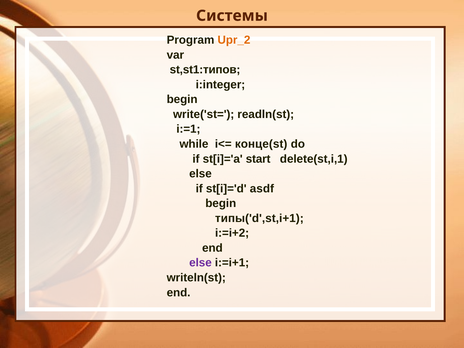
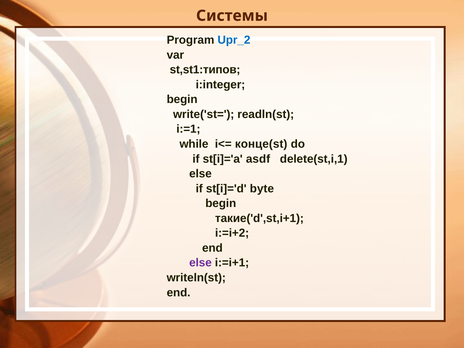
Upr_2 colour: orange -> blue
start: start -> asdf
asdf: asdf -> byte
типы('d',st,i+1: типы('d',st,i+1 -> такие('d',st,i+1
